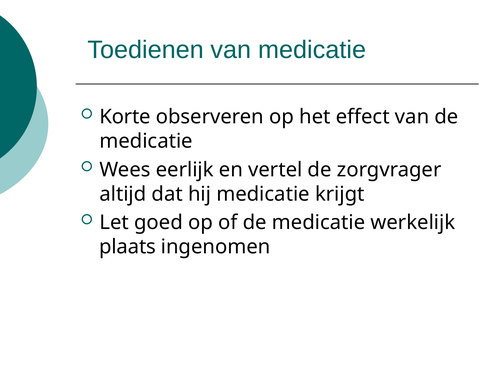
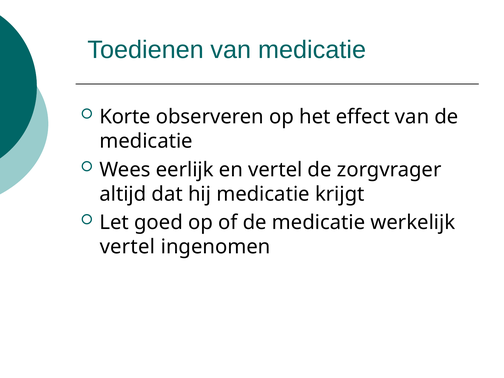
plaats at (128, 247): plaats -> vertel
